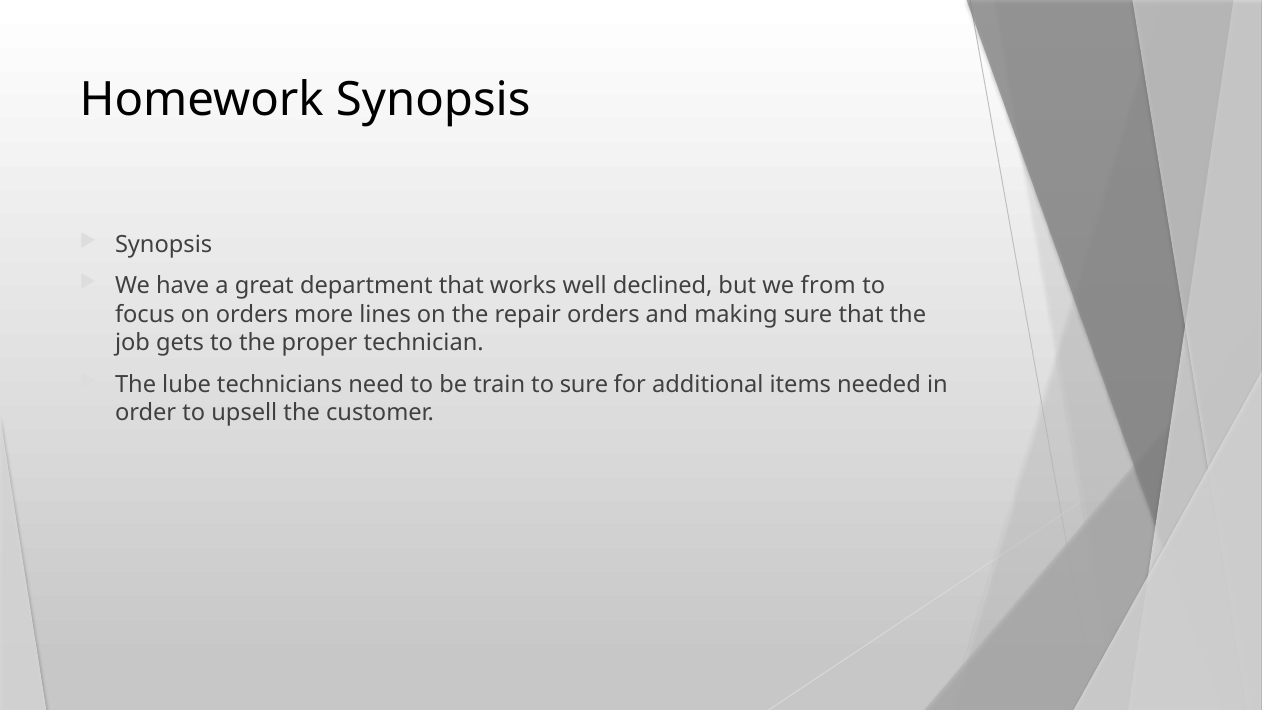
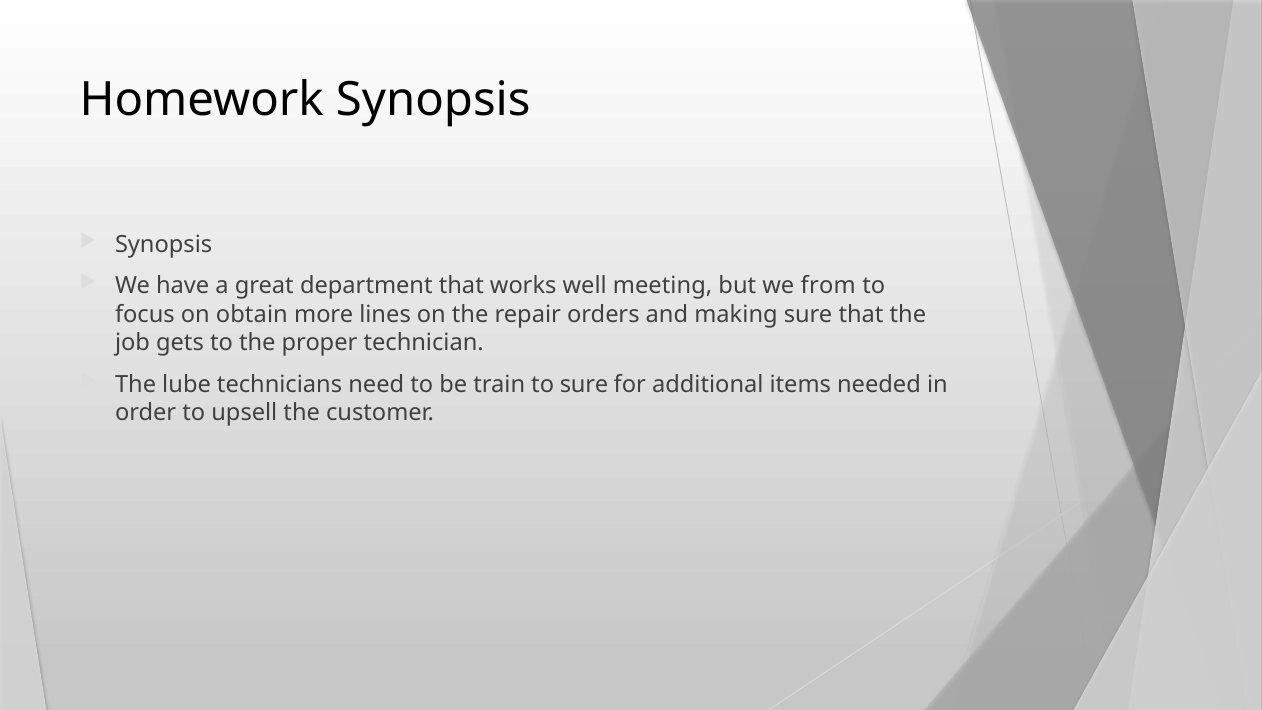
declined: declined -> meeting
on orders: orders -> obtain
